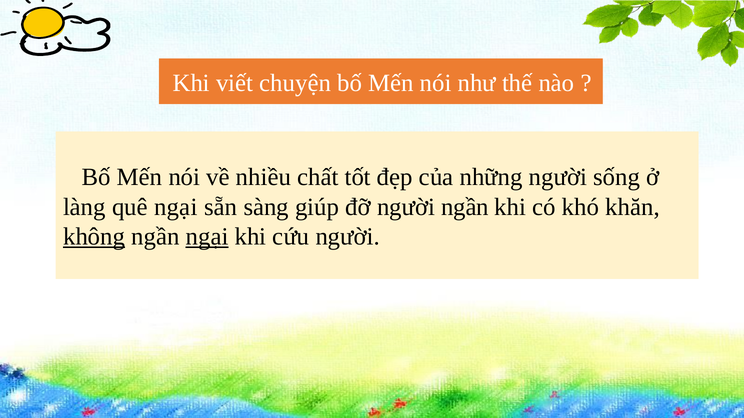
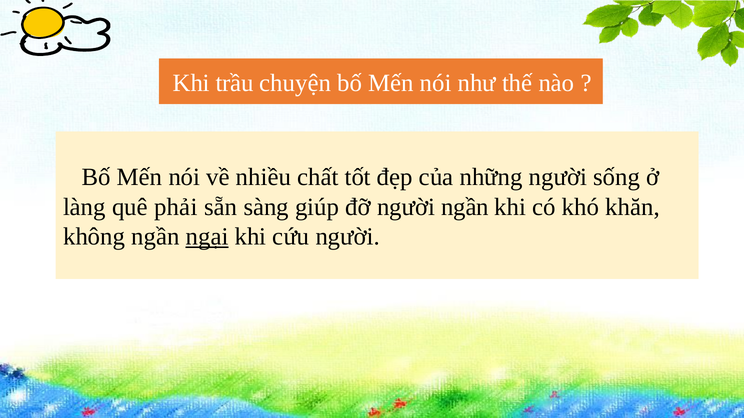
viết: viết -> trầu
quê ngại: ngại -> phải
không underline: present -> none
